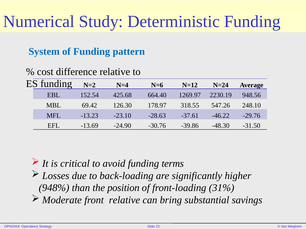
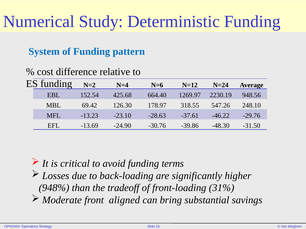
position: position -> tradeoff
front relative: relative -> aligned
